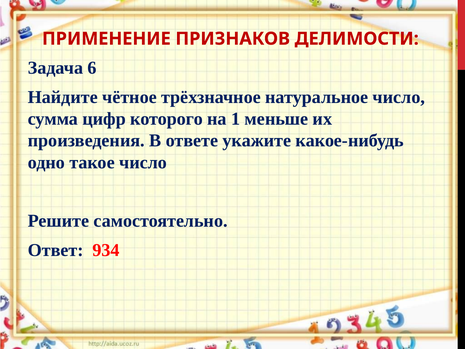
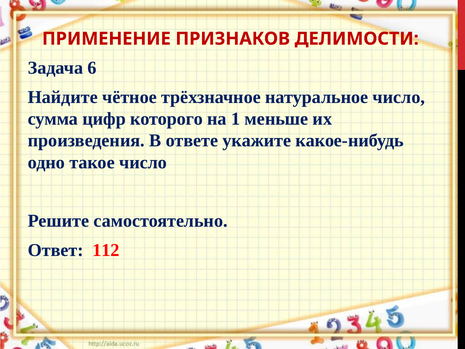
934: 934 -> 112
